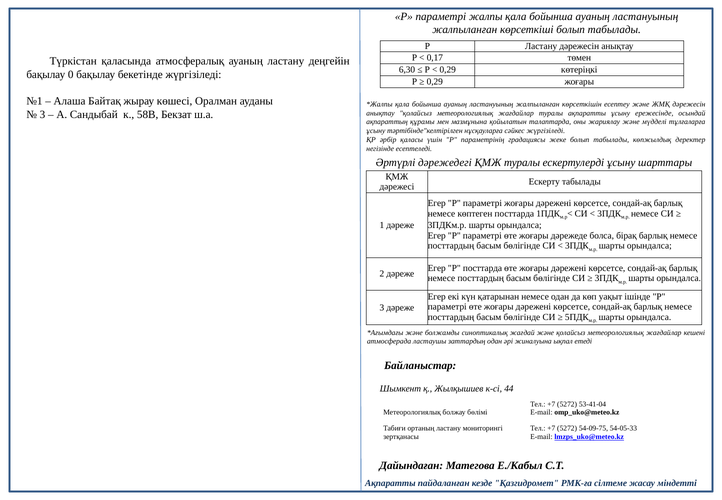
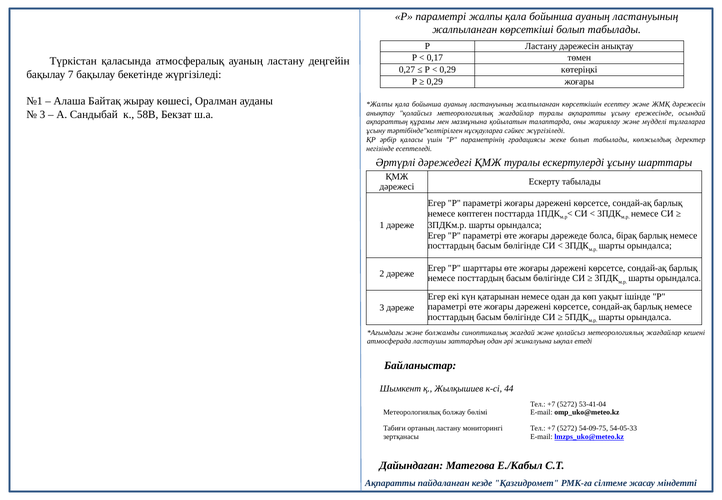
6,30: 6,30 -> 0,27
0: 0 -> 7
Р посттарда: посттарда -> шарттары
